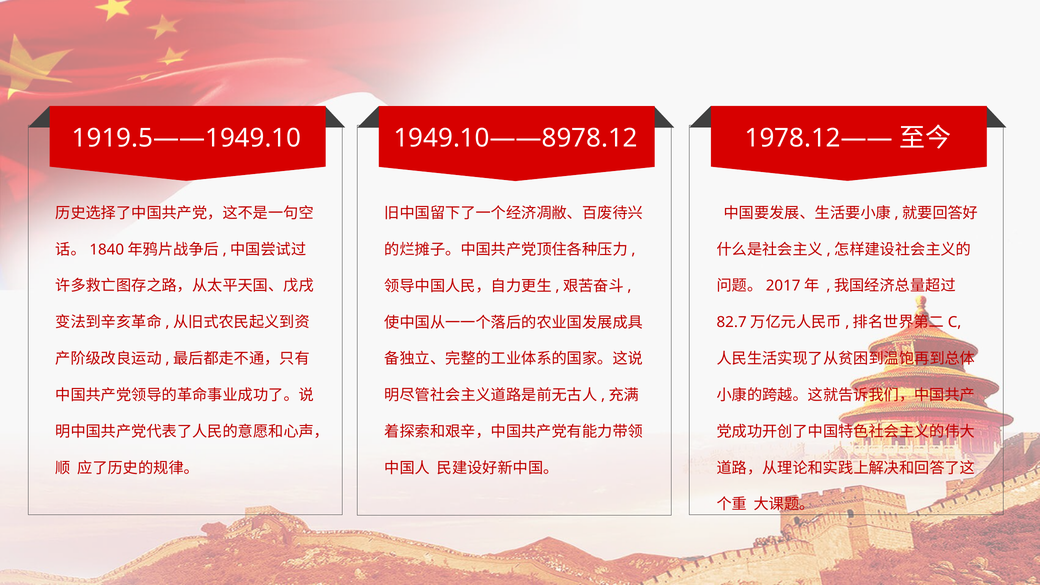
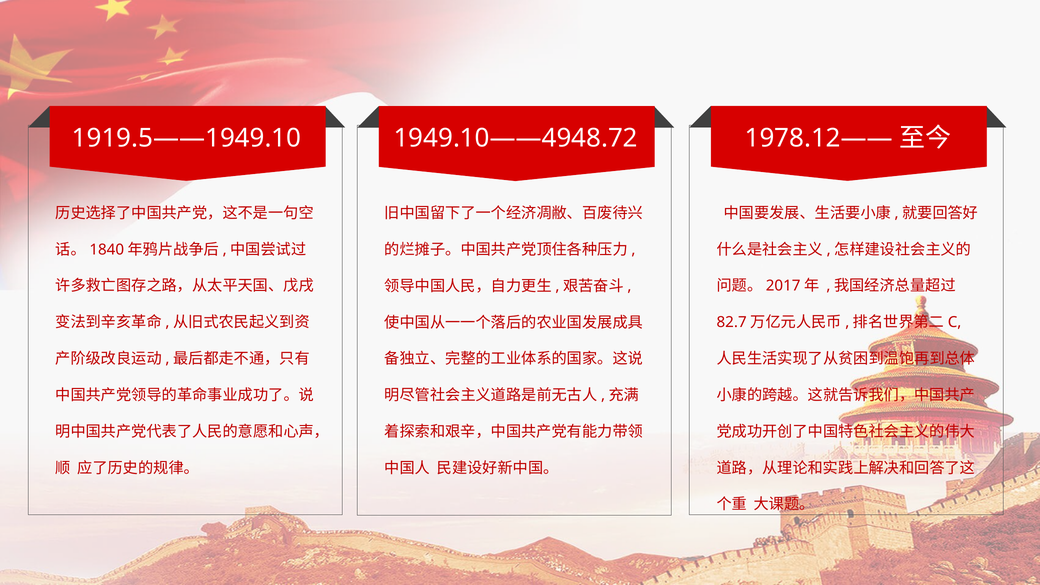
1949.10——8978.12: 1949.10——8978.12 -> 1949.10——4948.72
